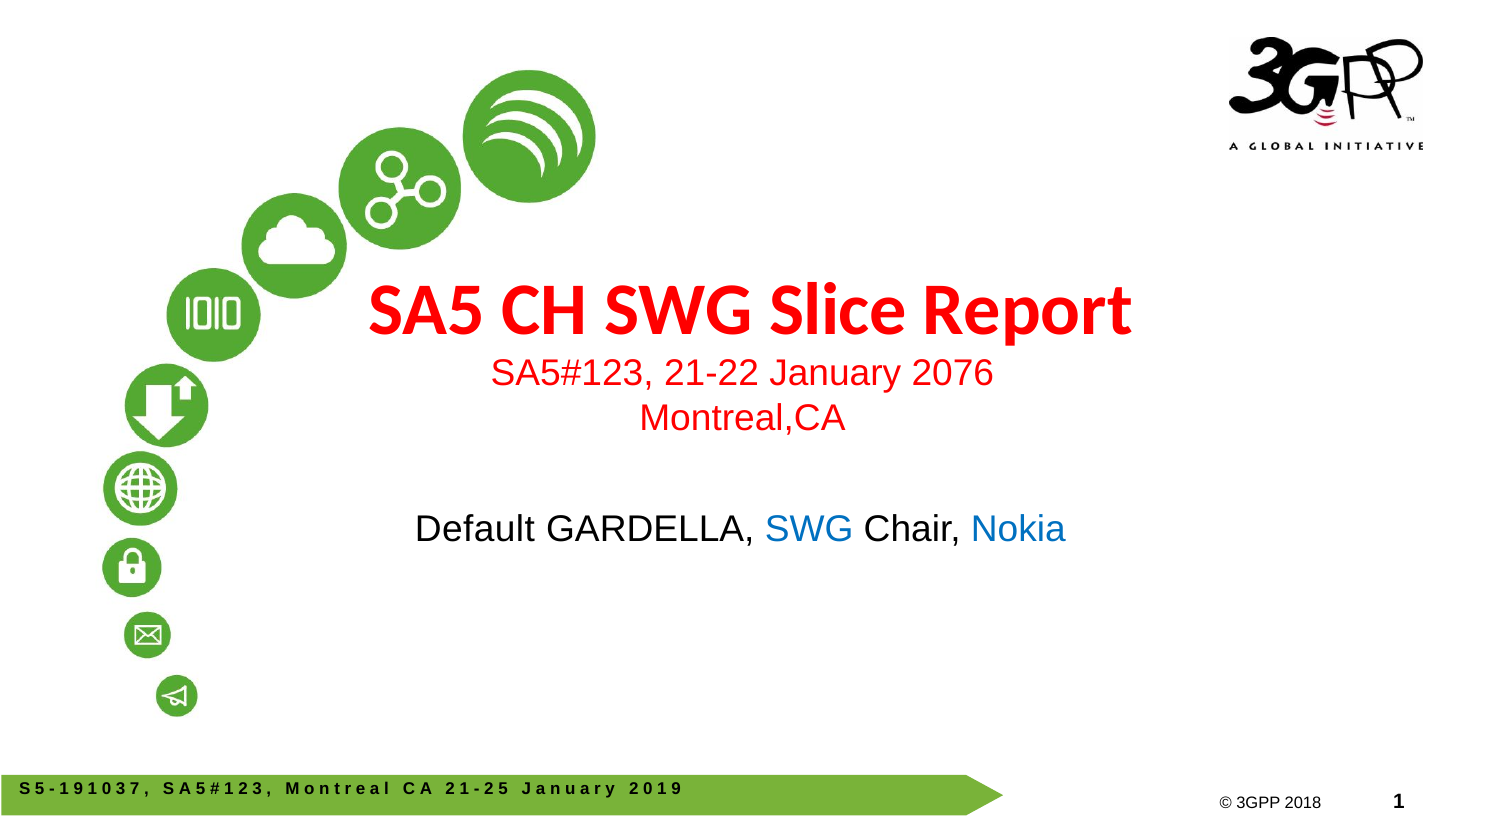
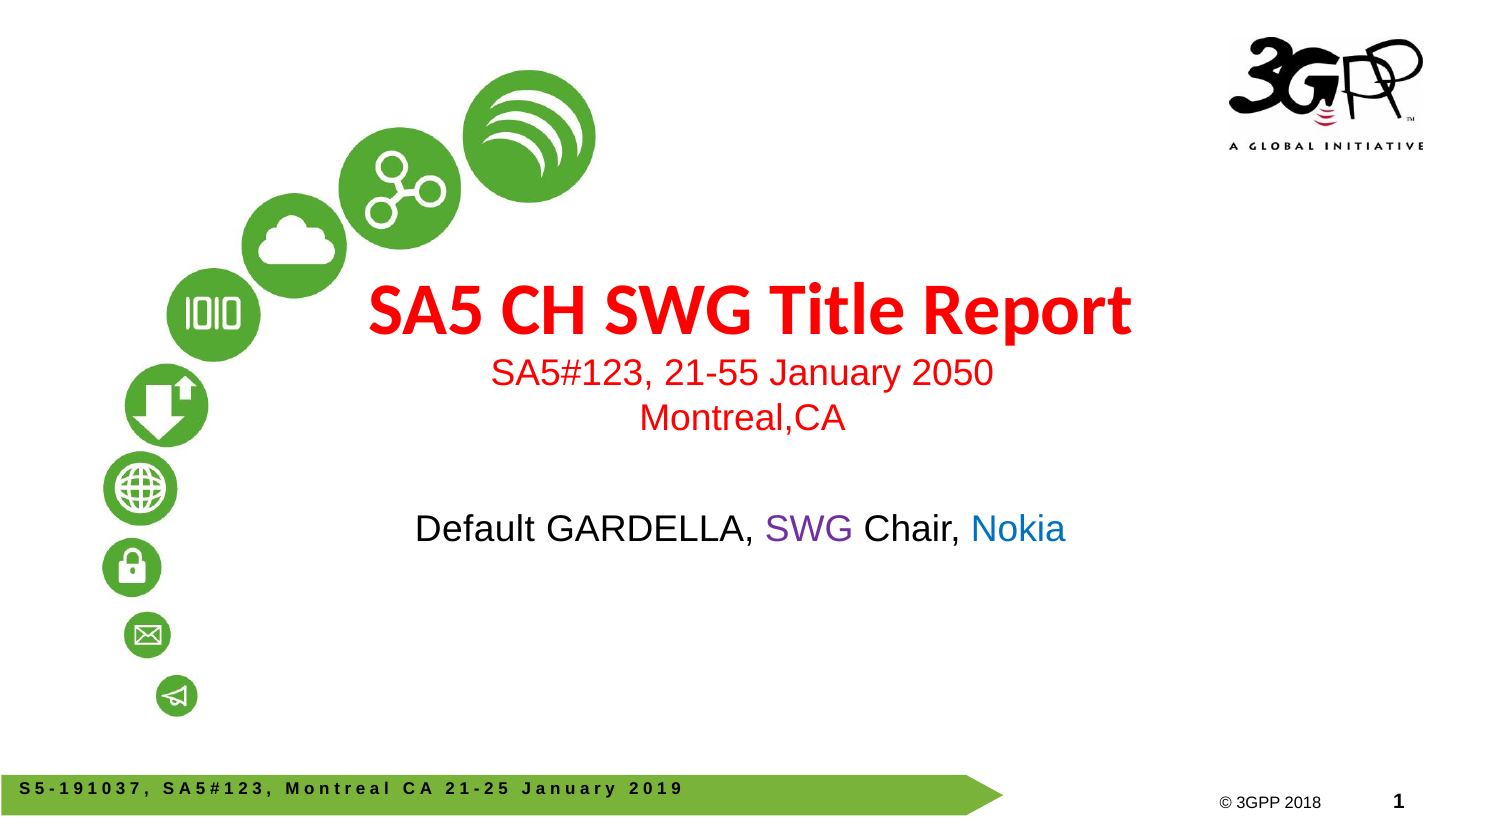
Slice: Slice -> Title
21-22: 21-22 -> 21-55
2076: 2076 -> 2050
SWG at (809, 529) colour: blue -> purple
